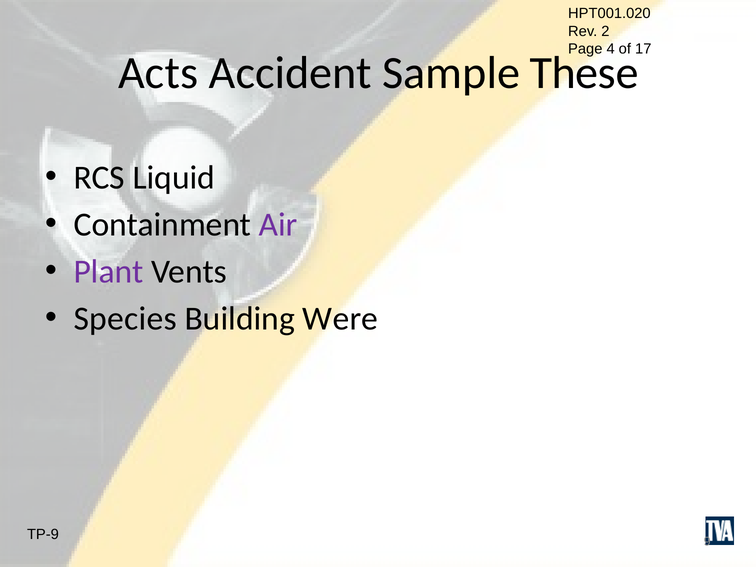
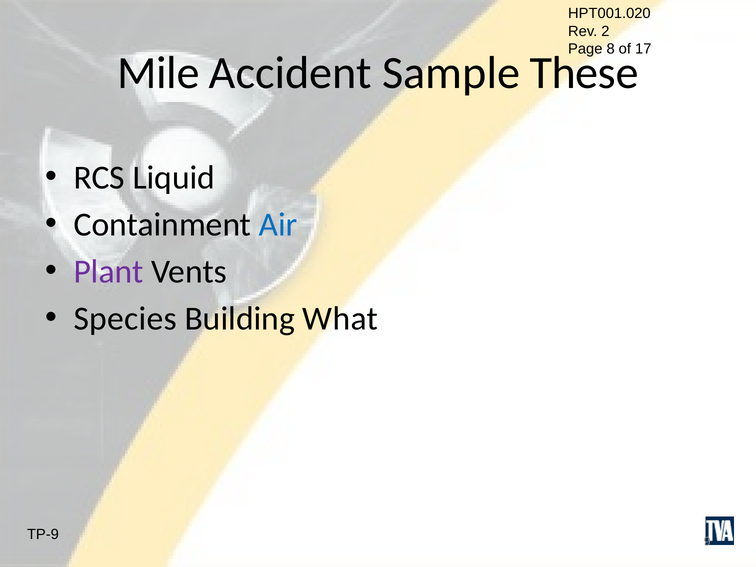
4: 4 -> 8
Acts: Acts -> Mile
Air colour: purple -> blue
Were: Were -> What
